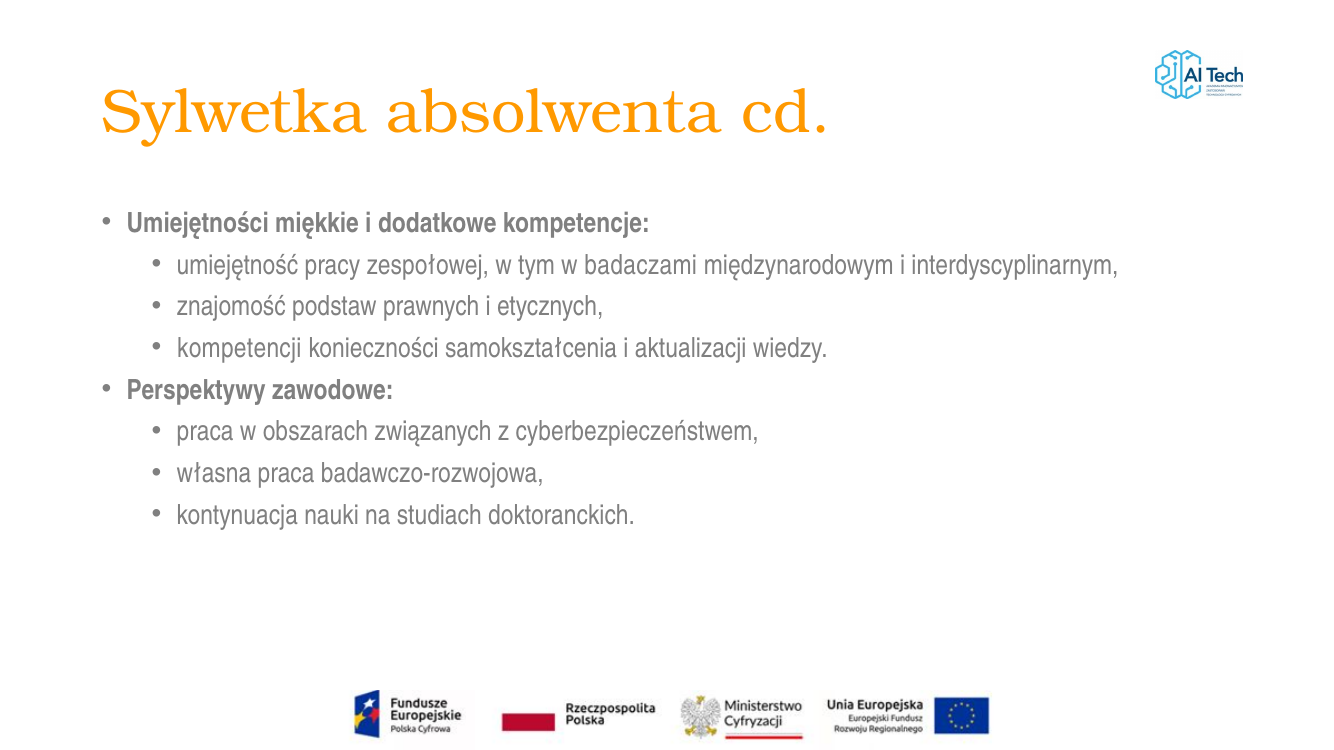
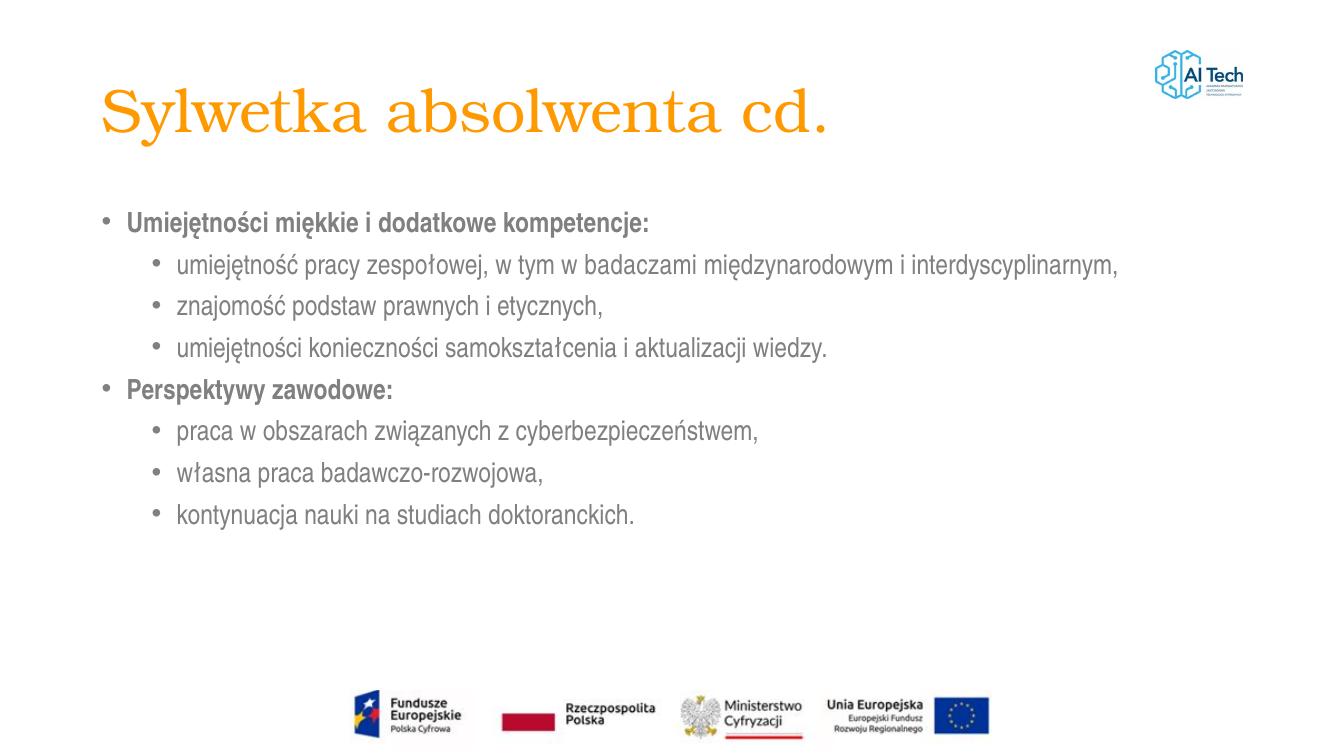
kompetencji at (239, 349): kompetencji -> umiejętności
